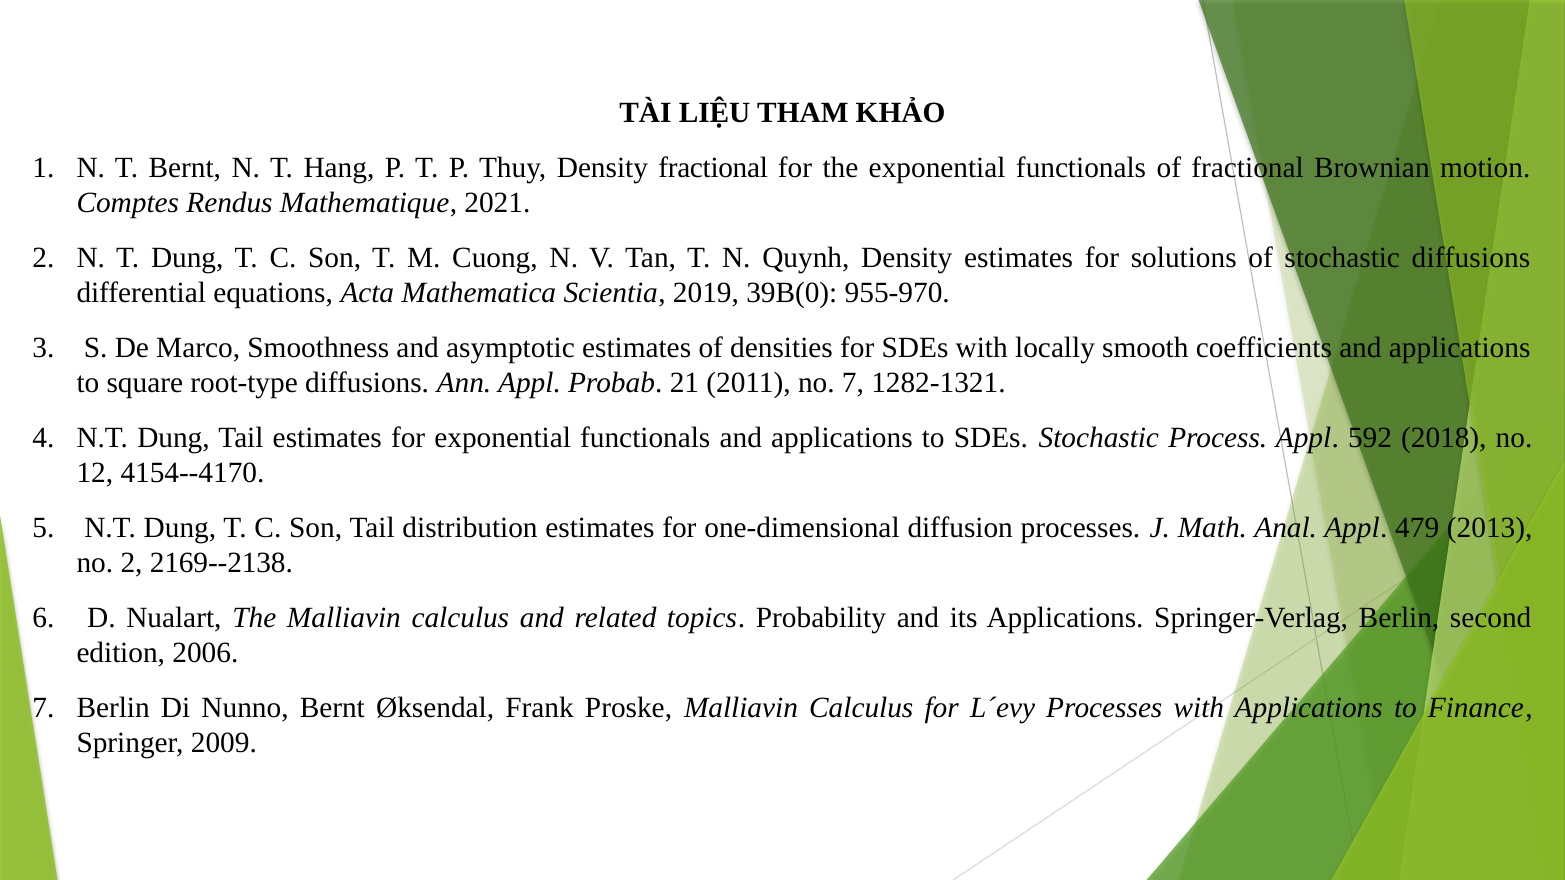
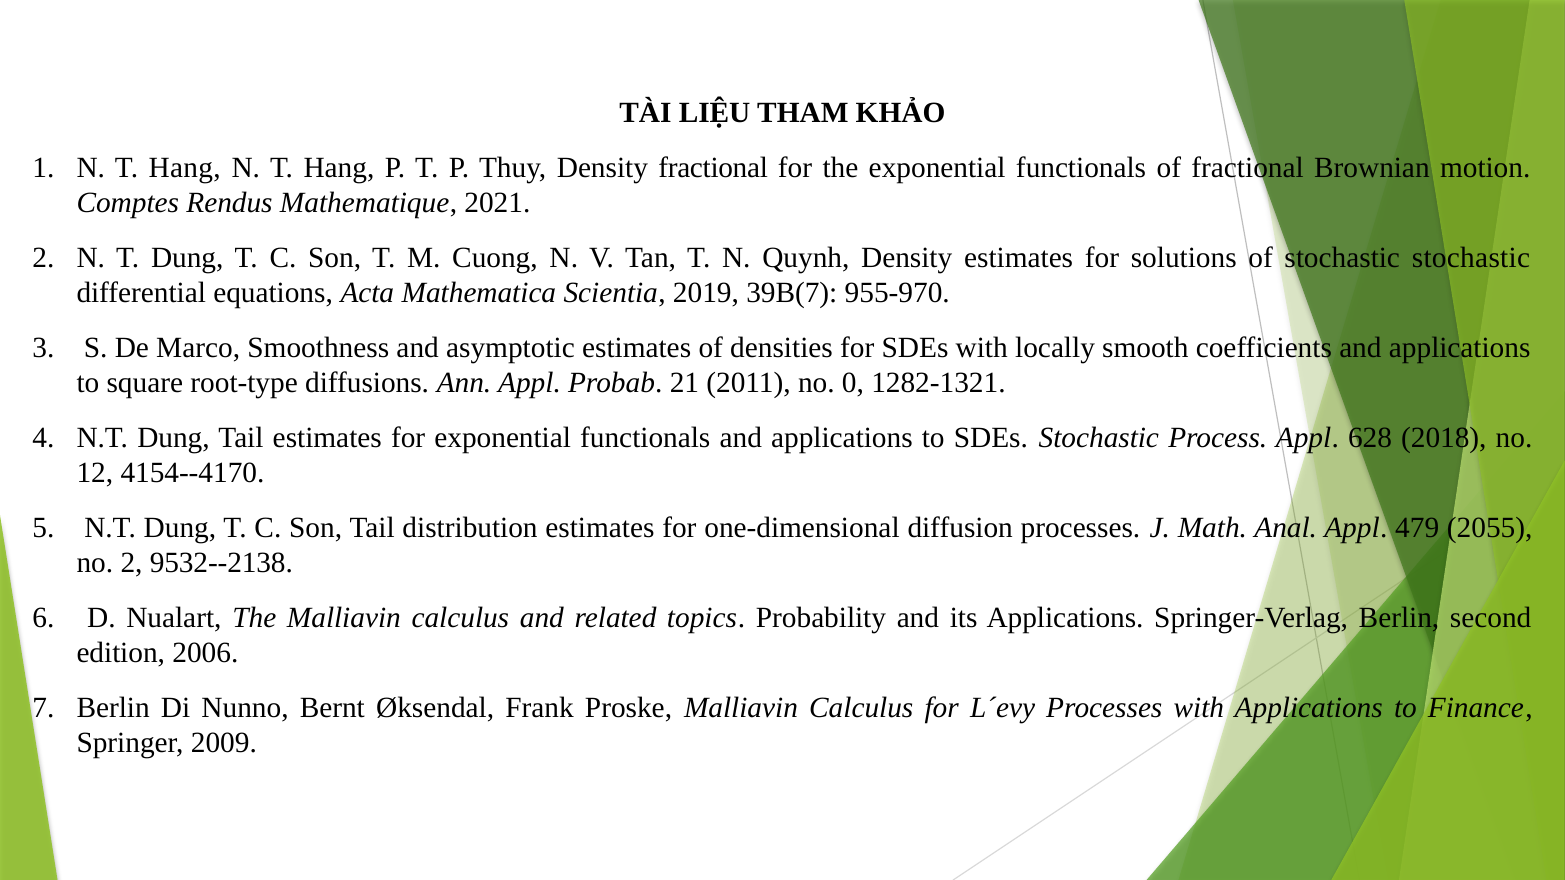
Bernt at (185, 168): Bernt -> Hang
stochastic diffusions: diffusions -> stochastic
39B(0: 39B(0 -> 39B(7
no 7: 7 -> 0
592: 592 -> 628
2013: 2013 -> 2055
2169--2138: 2169--2138 -> 9532--2138
